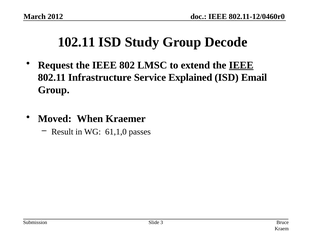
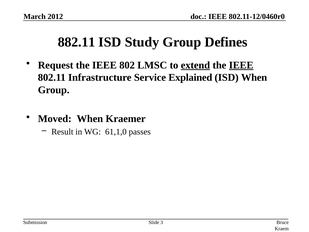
102.11: 102.11 -> 882.11
Decode: Decode -> Defines
extend underline: none -> present
ISD Email: Email -> When
